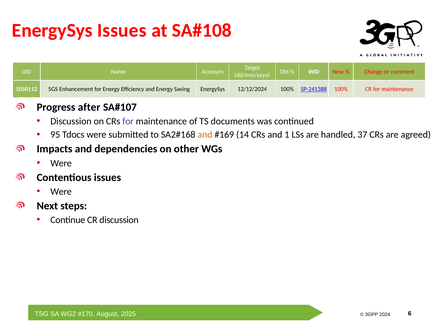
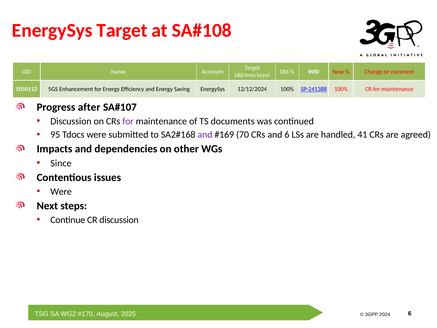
EnergySys Issues: Issues -> Target
and at (205, 135) colour: orange -> purple
14: 14 -> 70
and 1: 1 -> 6
37: 37 -> 41
Were at (61, 163): Were -> Since
